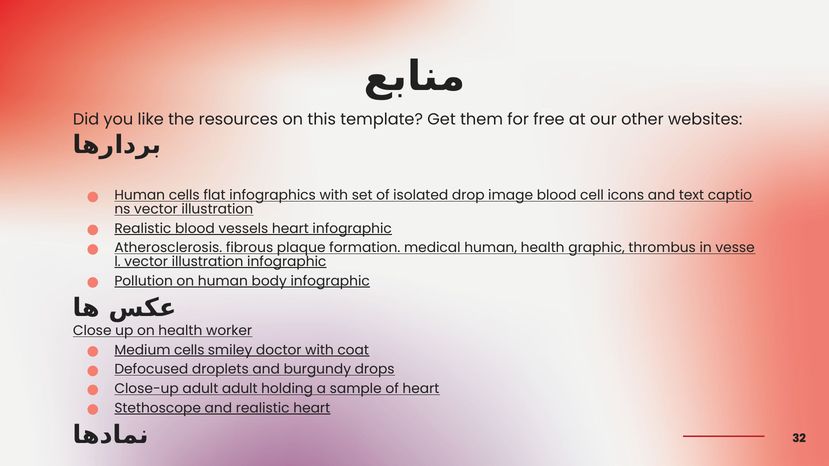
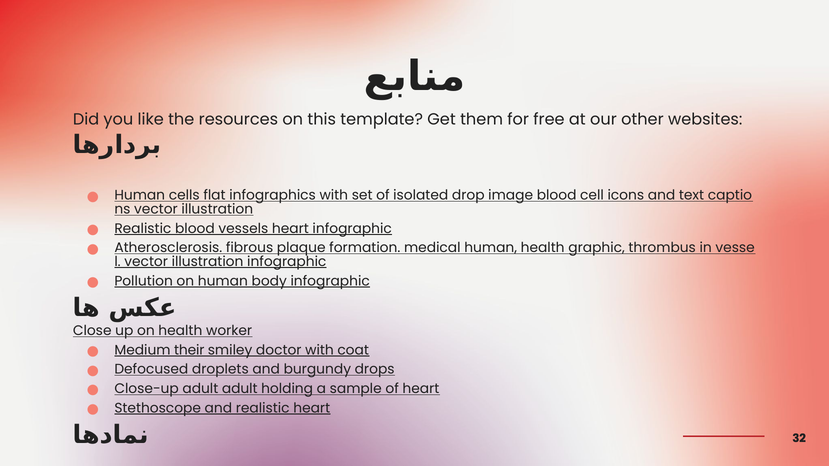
Medium cells: cells -> their
